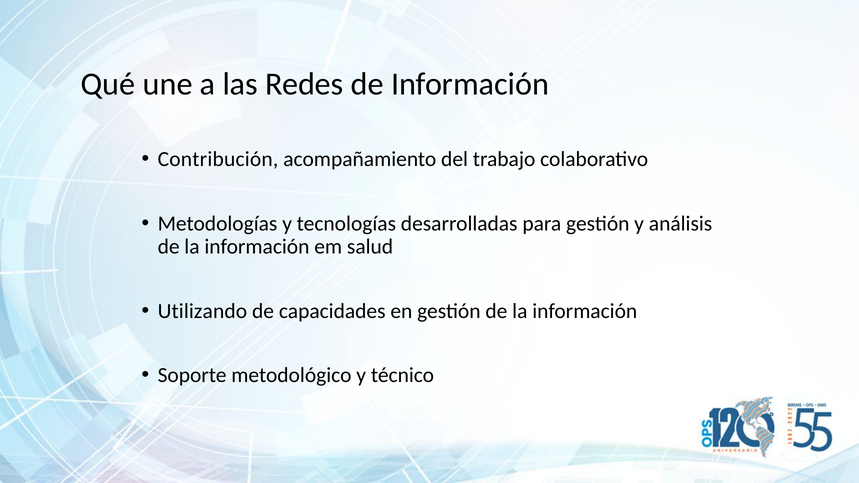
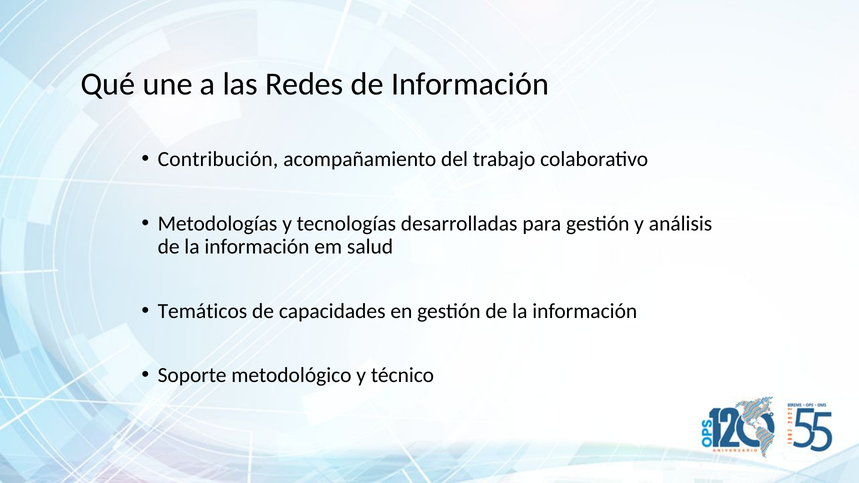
Utilizando: Utilizando -> Temáticos
